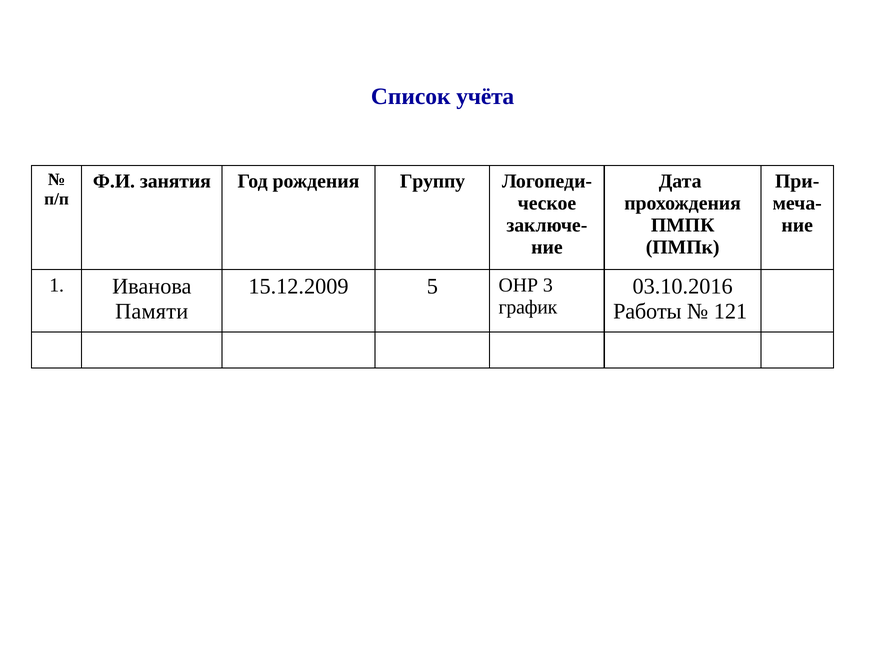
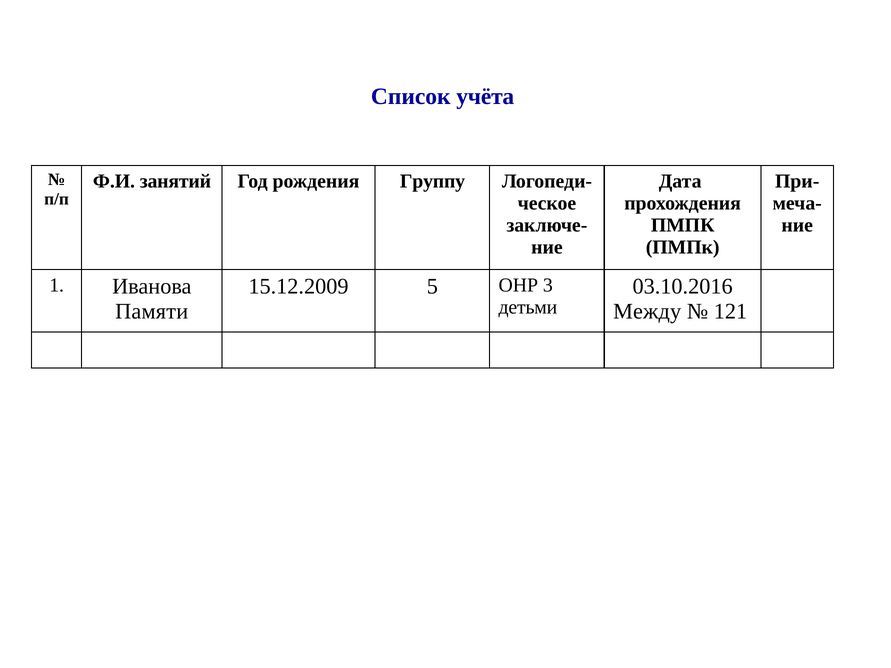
занятия: занятия -> занятий
график: график -> детьми
Работы: Работы -> Между
